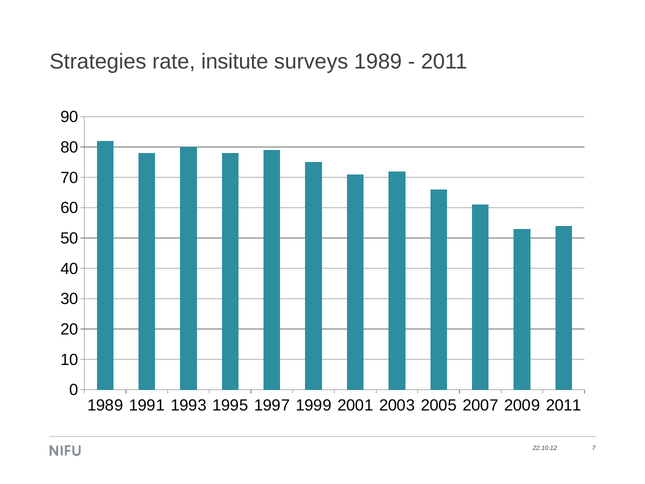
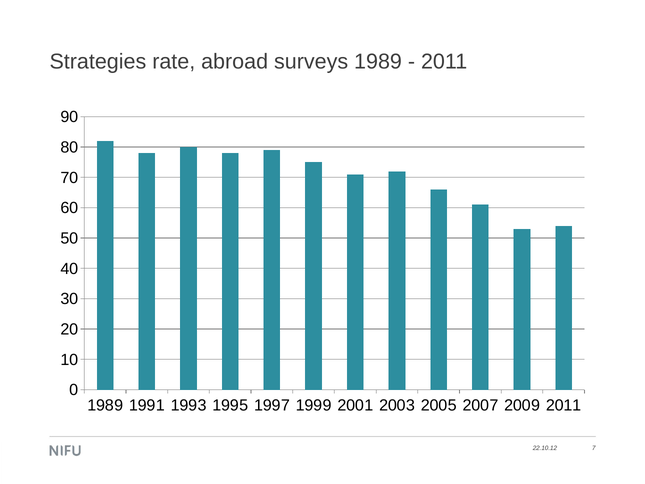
insitute: insitute -> abroad
